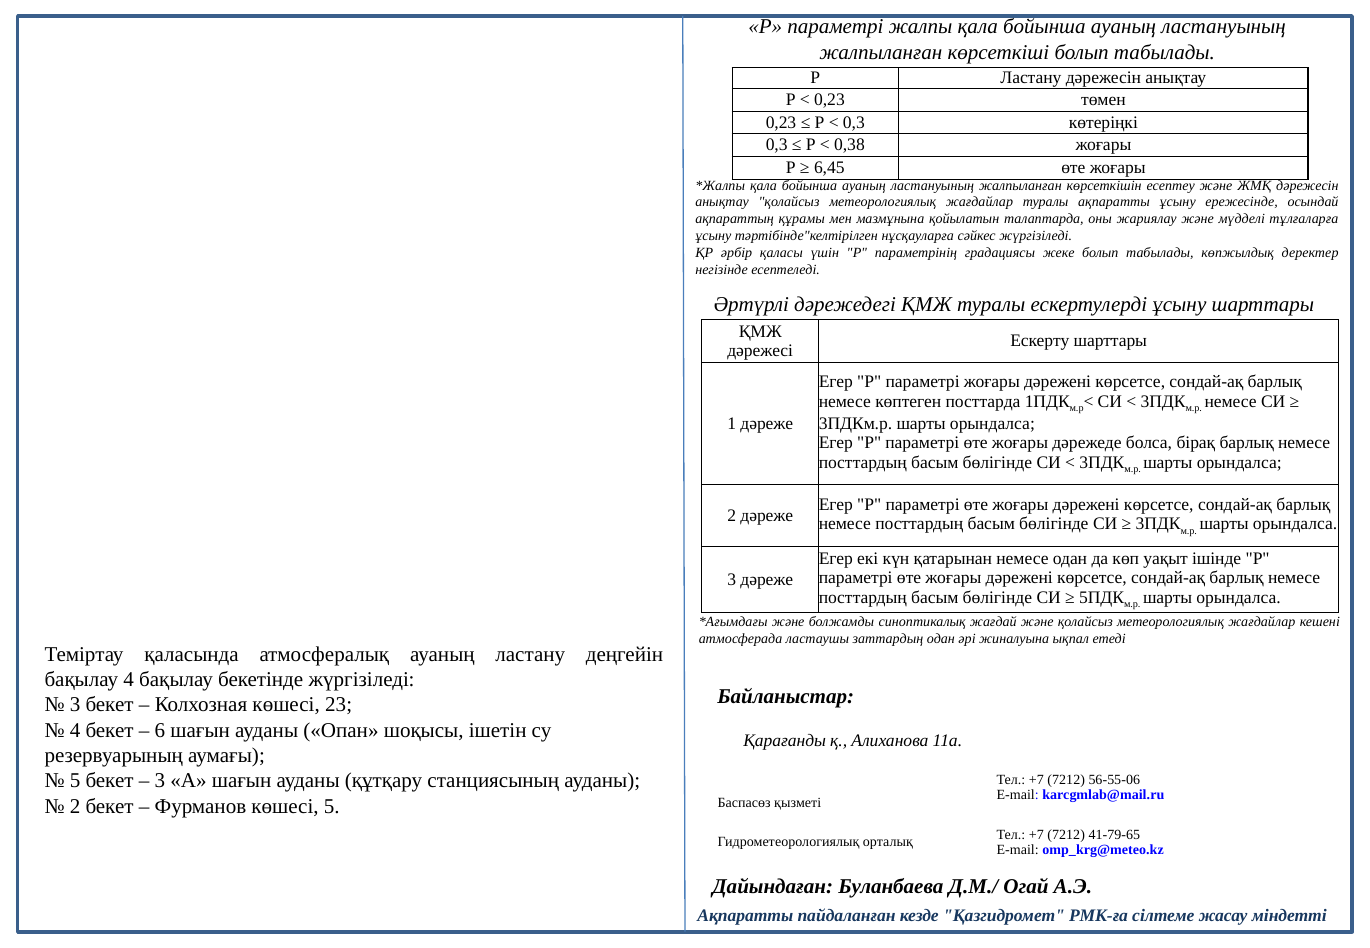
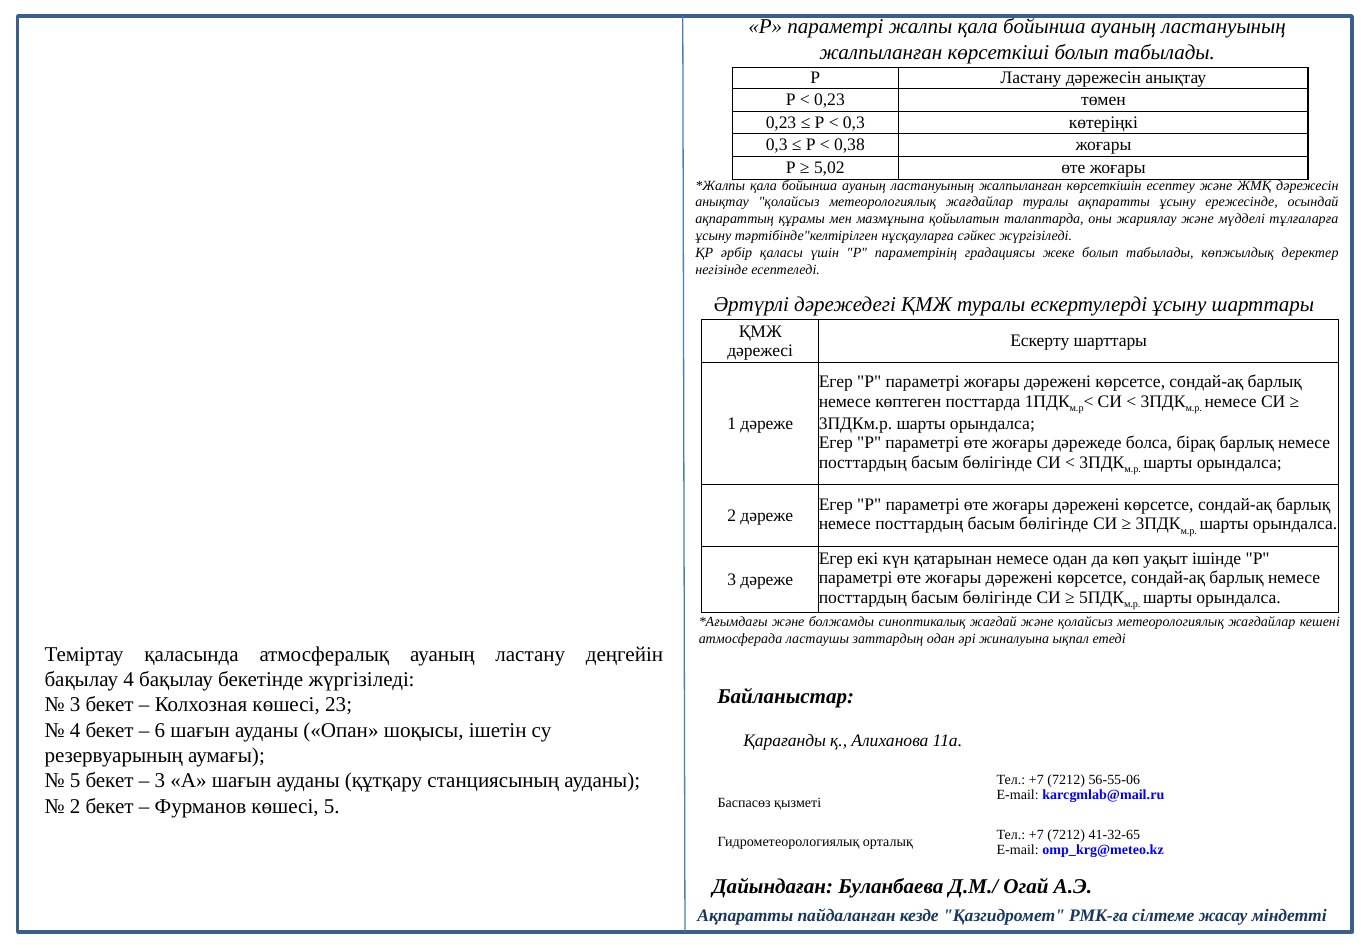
6,45: 6,45 -> 5,02
41-79-65: 41-79-65 -> 41-32-65
